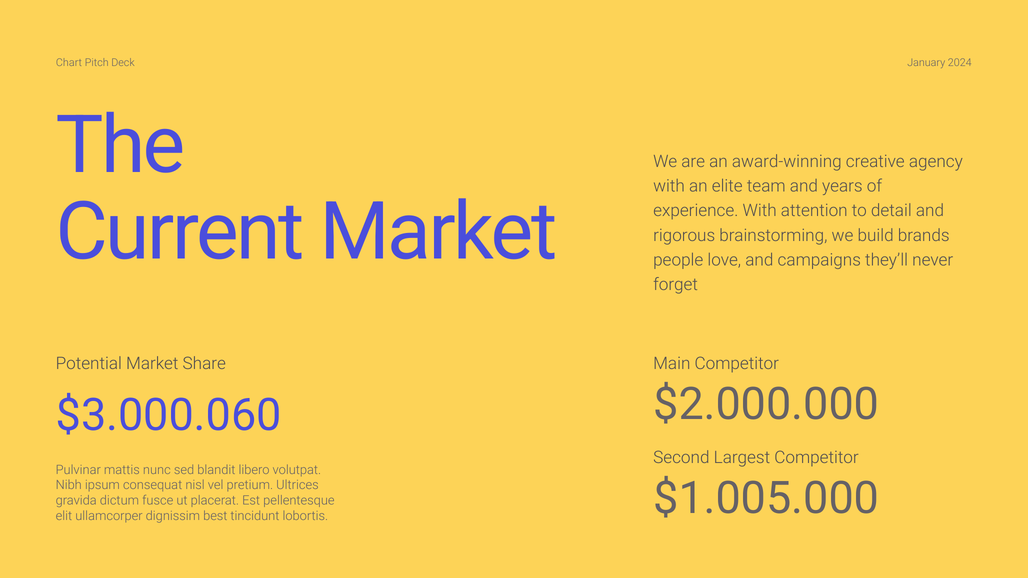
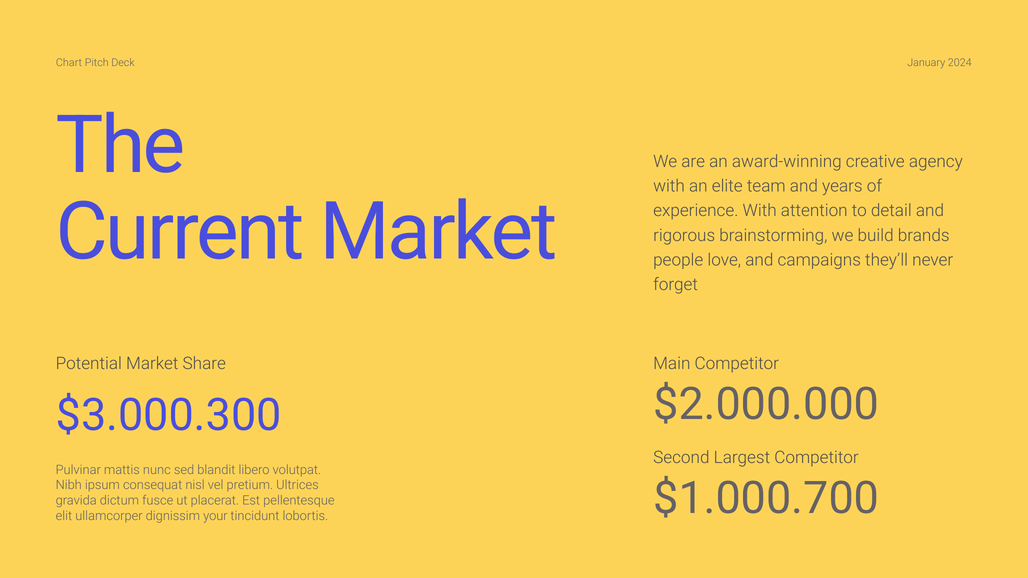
$3.000.060: $3.000.060 -> $3.000.300
$1.005.000: $1.005.000 -> $1.000.700
best: best -> your
